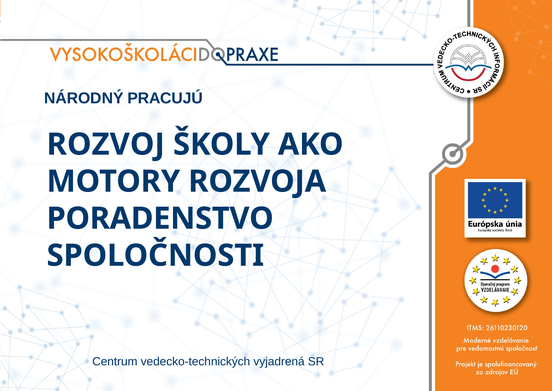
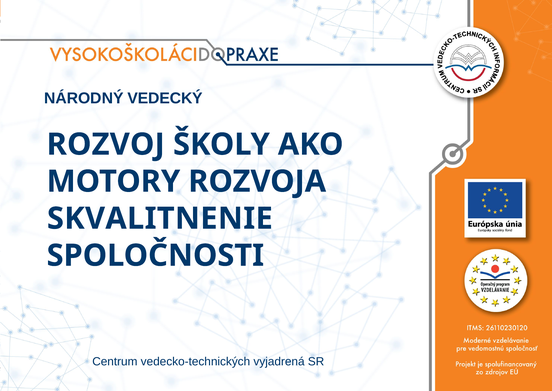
PRACUJÚ: PRACUJÚ -> VEDECKÝ
PORADENSTVO: PORADENSTVO -> SKVALITNENIE
